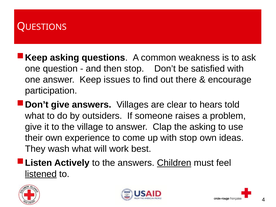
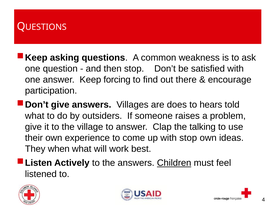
issues: issues -> forcing
clear: clear -> does
the asking: asking -> talking
wash: wash -> when
listened underline: present -> none
